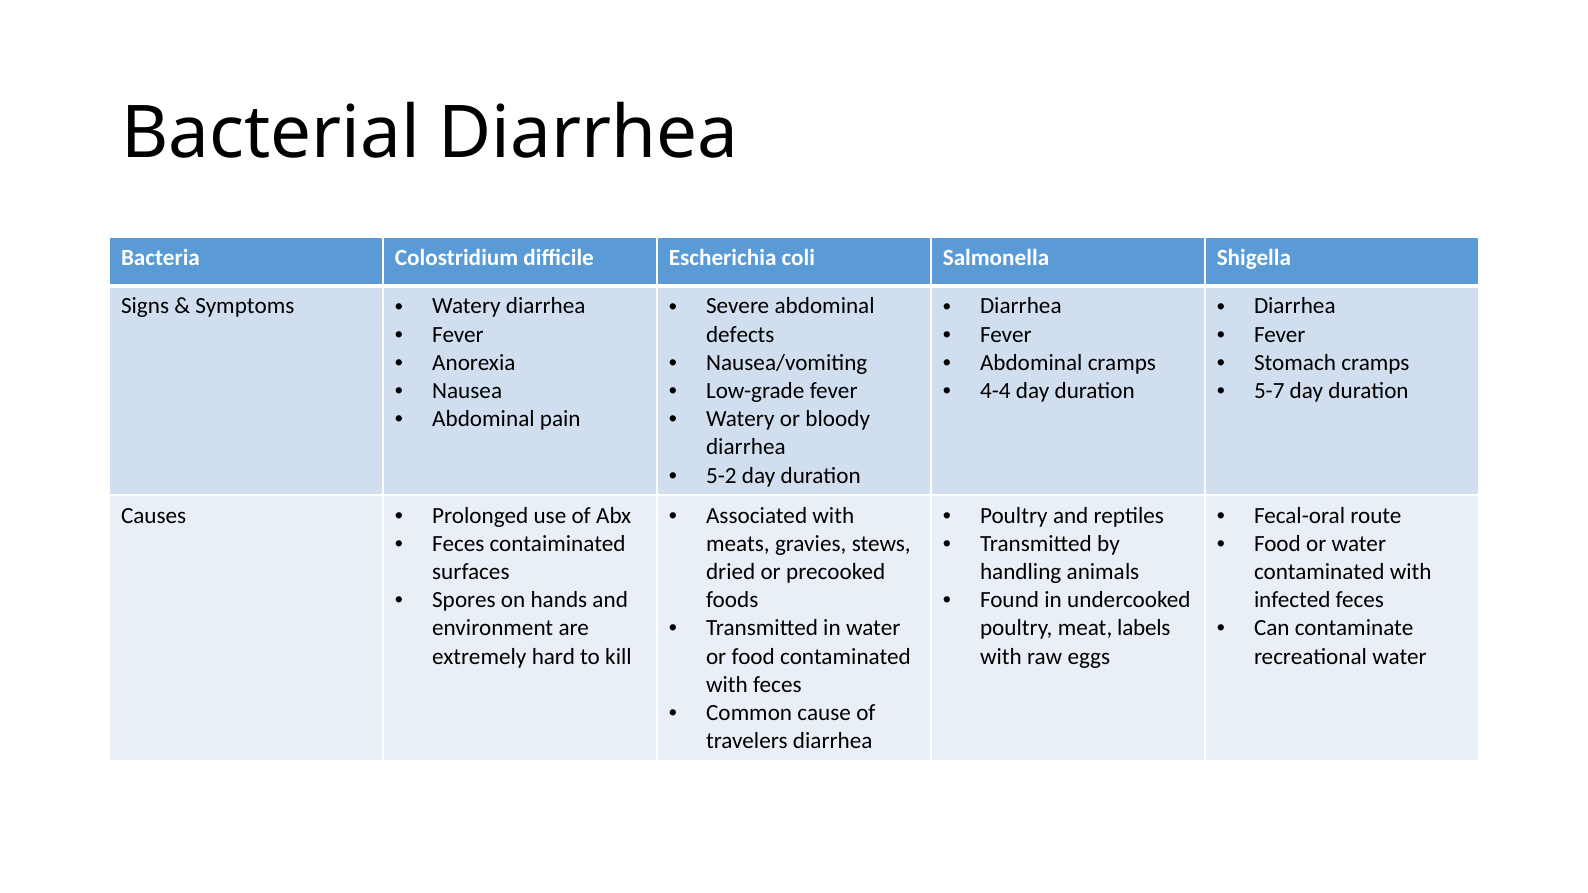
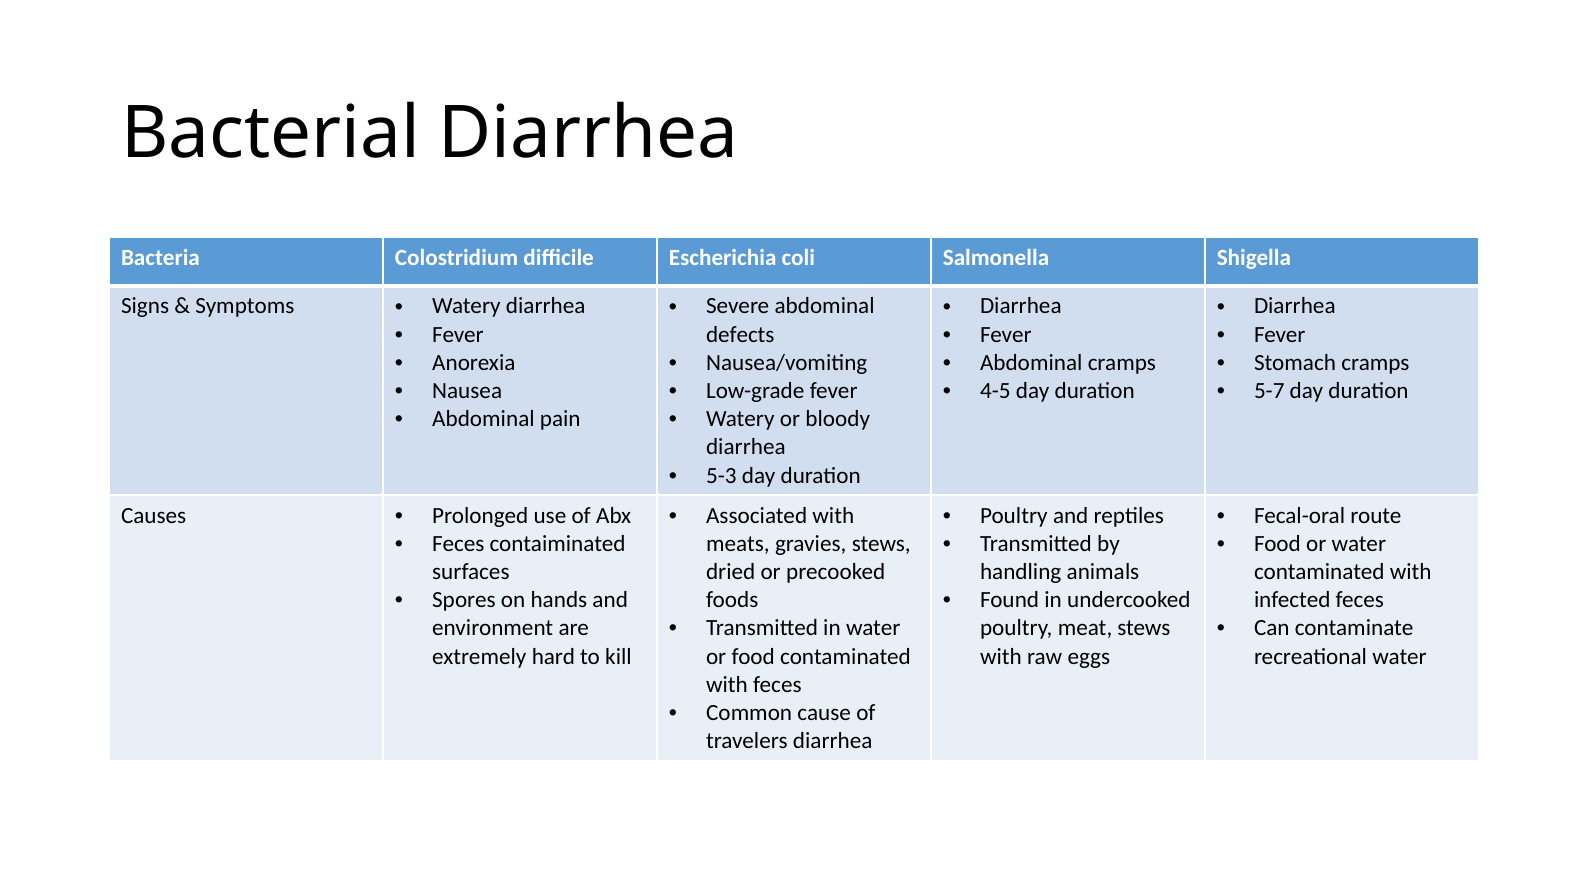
4-4: 4-4 -> 4-5
5-2: 5-2 -> 5-3
meat labels: labels -> stews
